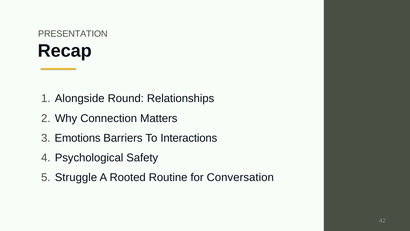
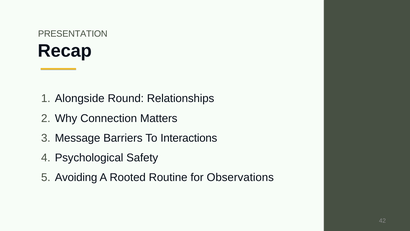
Emotions: Emotions -> Message
Struggle: Struggle -> Avoiding
Conversation: Conversation -> Observations
